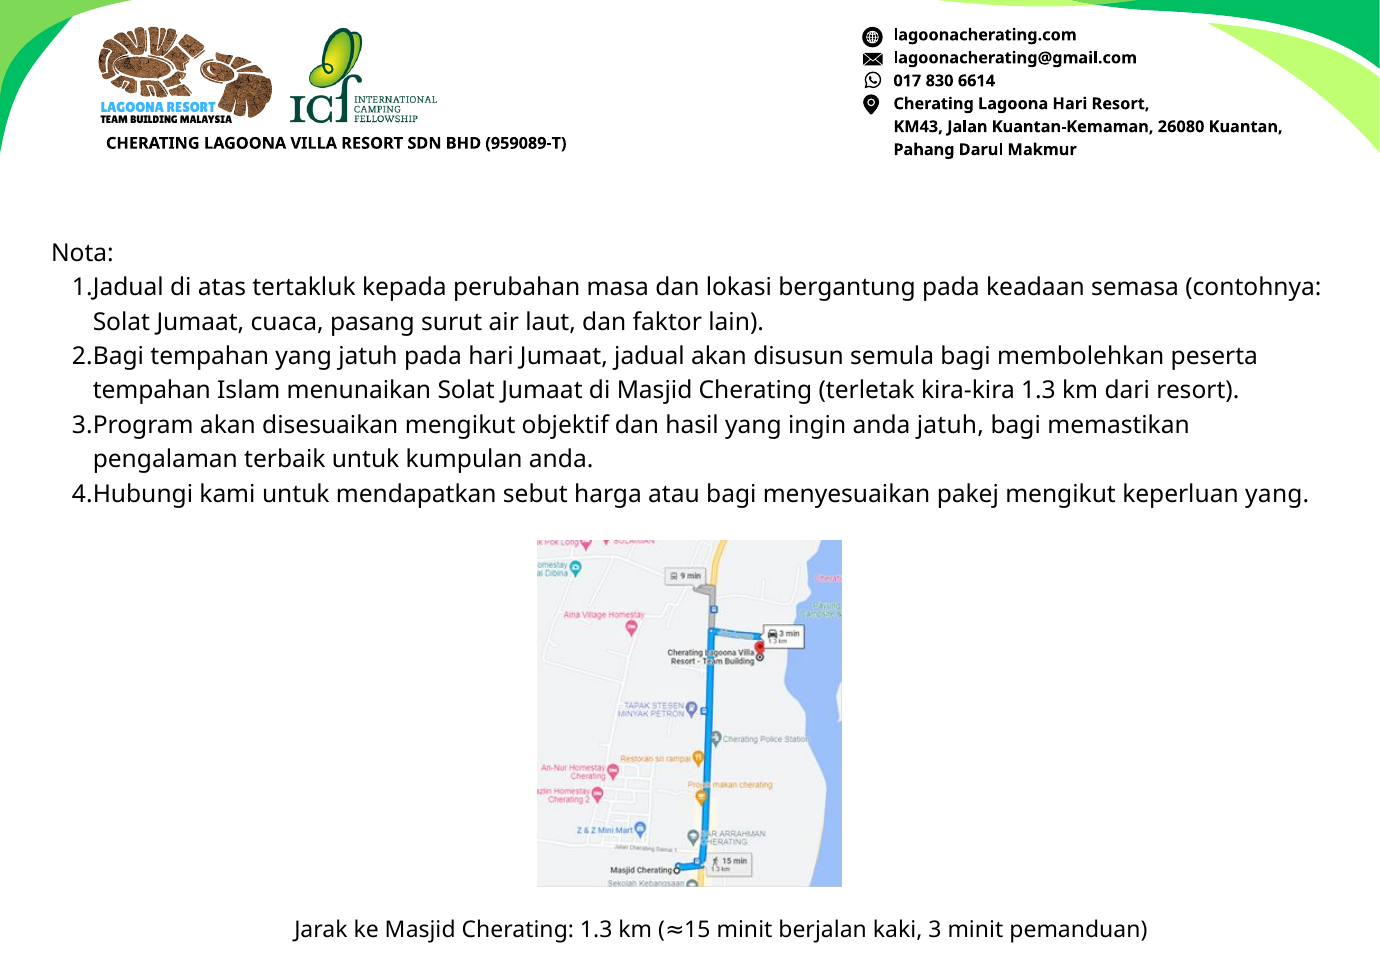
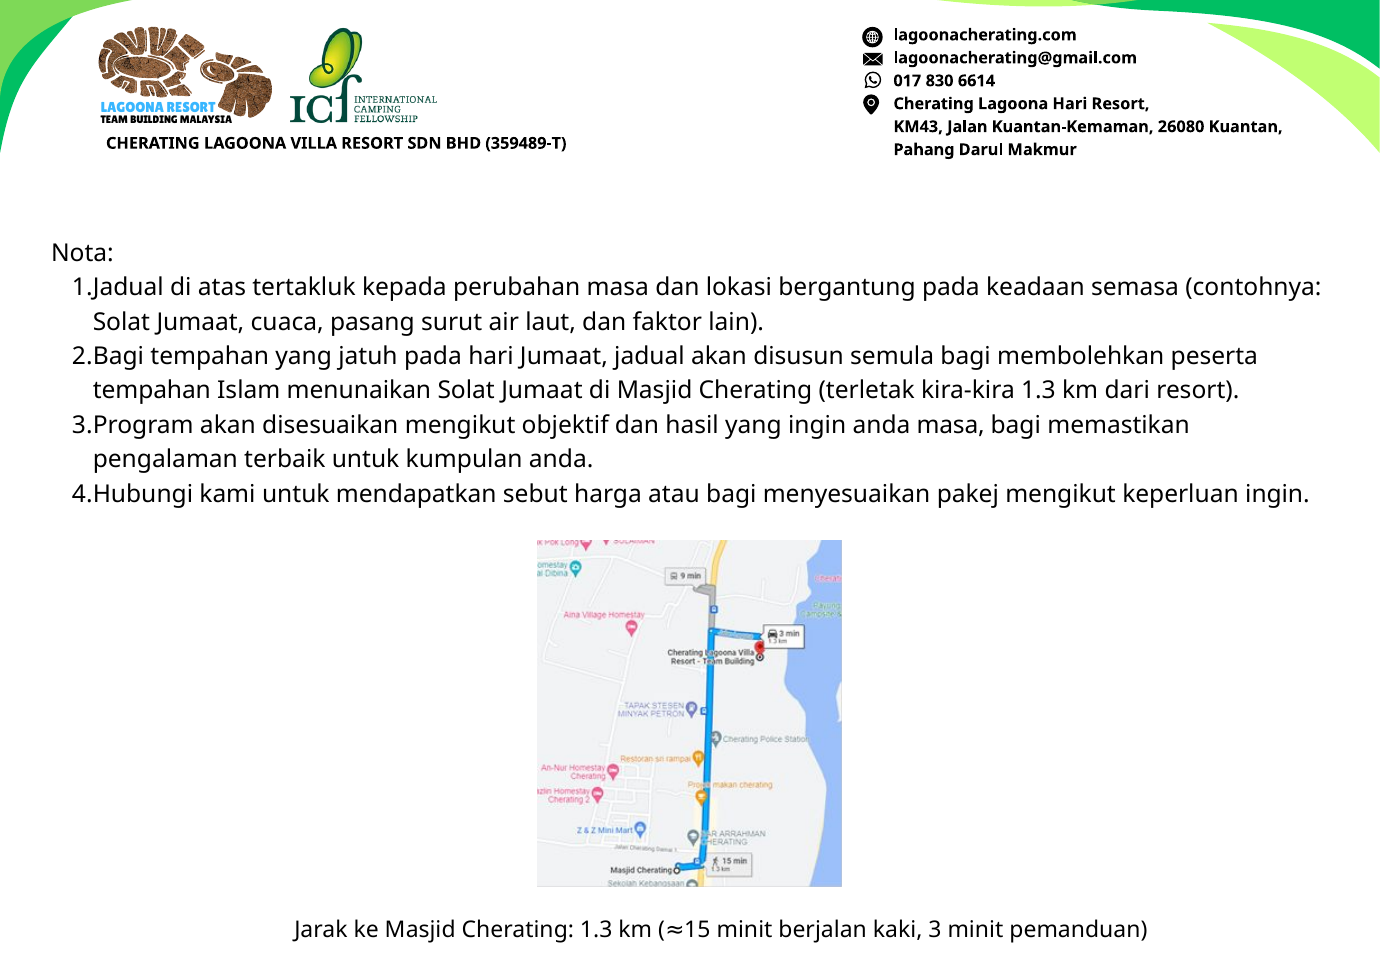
959089-T: 959089-T -> 359489-T
anda jatuh: jatuh -> masa
keperluan yang: yang -> ingin
